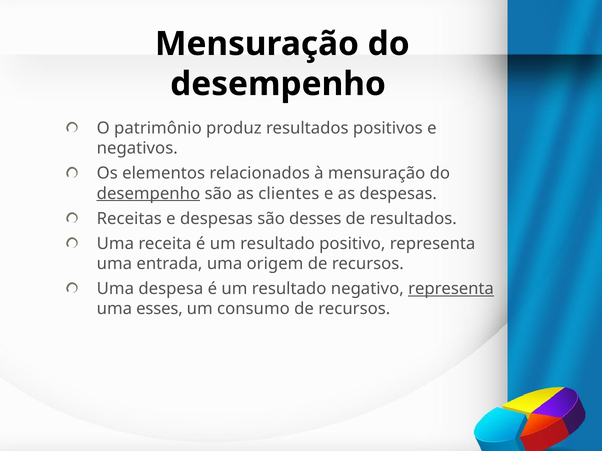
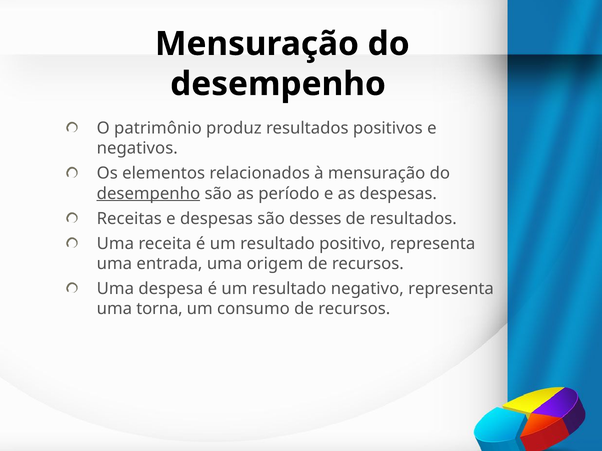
clientes: clientes -> período
representa at (451, 289) underline: present -> none
esses: esses -> torna
